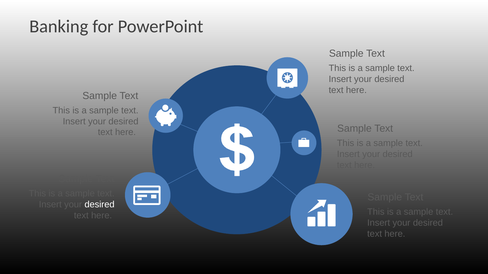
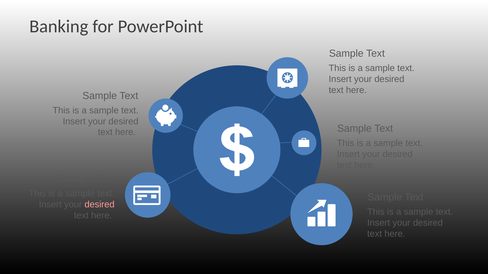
desired at (100, 205) colour: white -> pink
